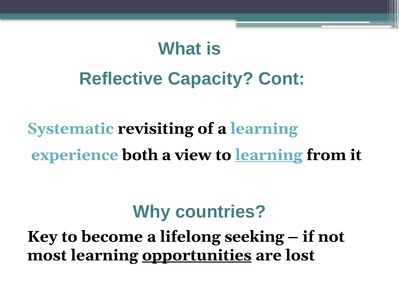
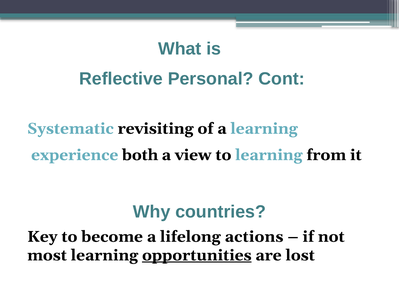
Capacity: Capacity -> Personal
learning at (269, 155) underline: present -> none
seeking: seeking -> actions
